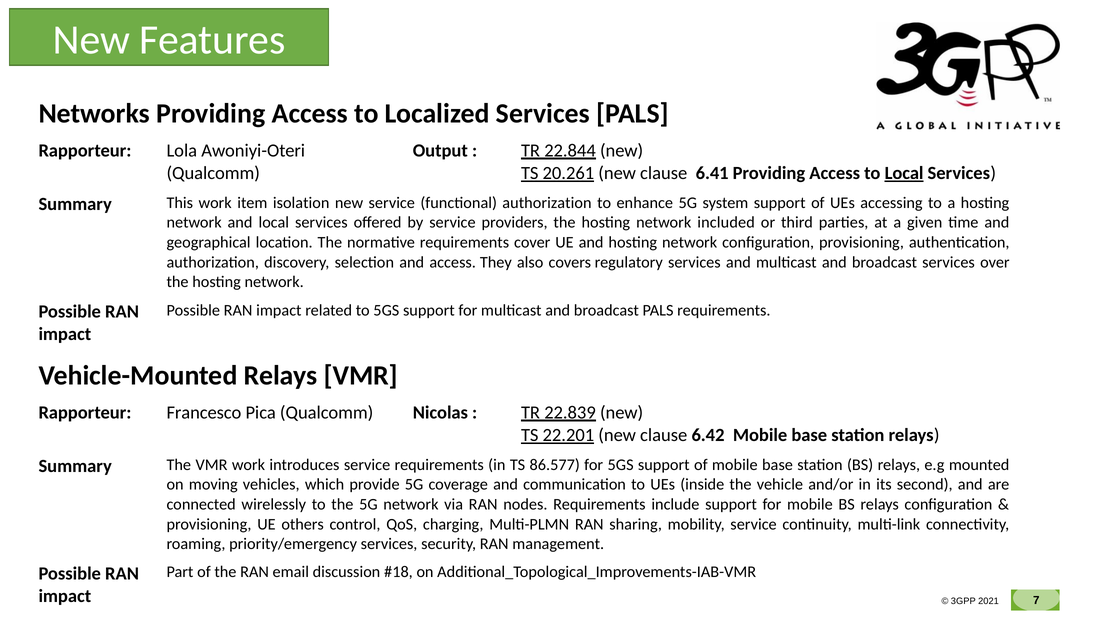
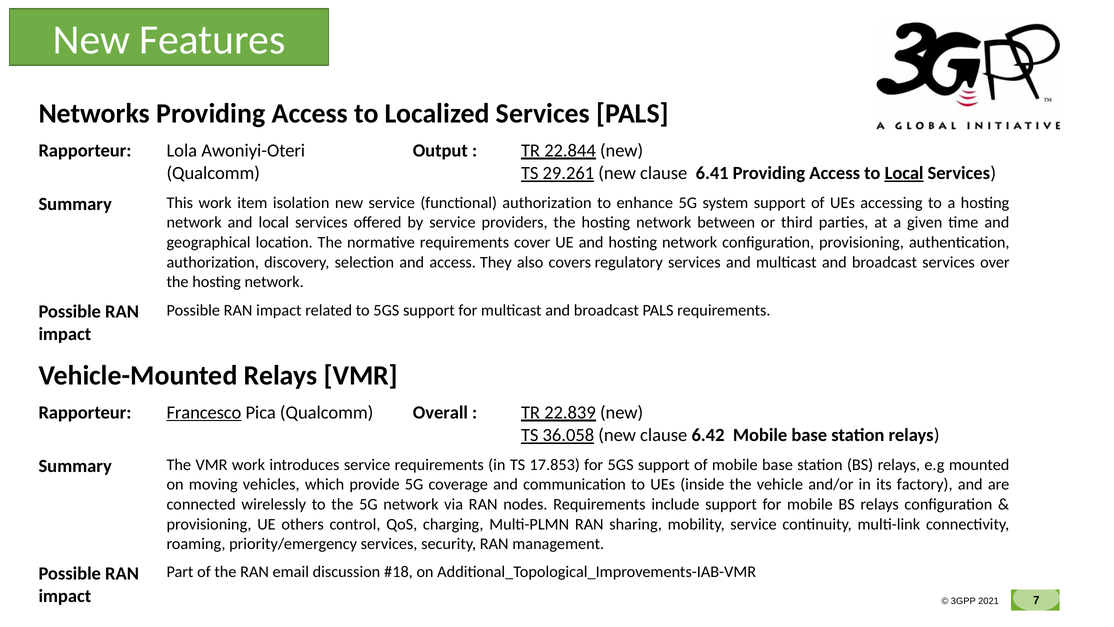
20.261: 20.261 -> 29.261
included: included -> between
Francesco underline: none -> present
Nicolas: Nicolas -> Overall
22.201: 22.201 -> 36.058
86.577: 86.577 -> 17.853
second: second -> factory
